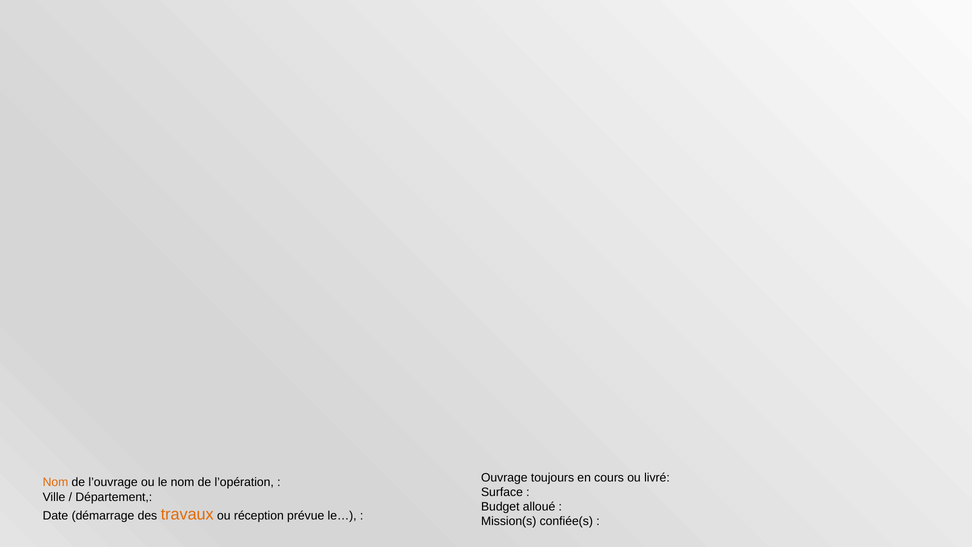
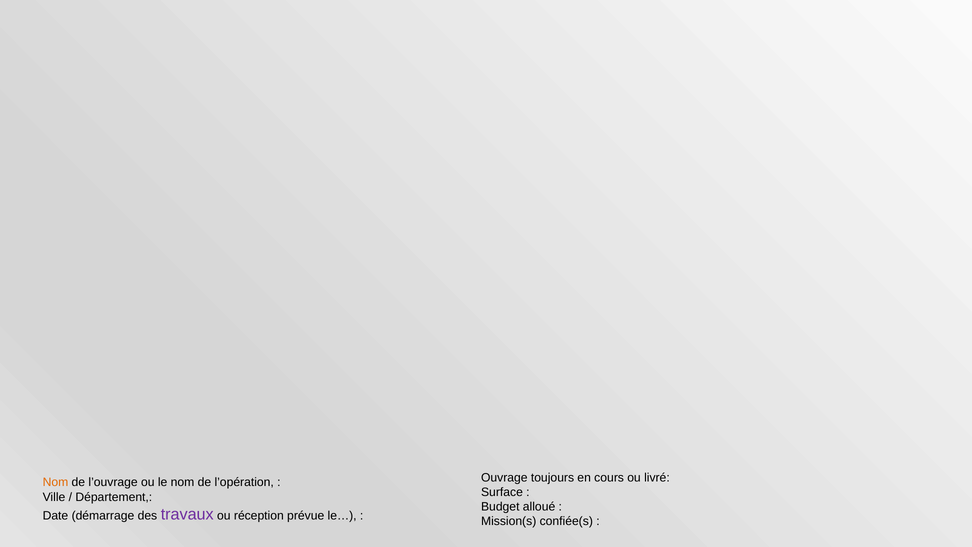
travaux colour: orange -> purple
